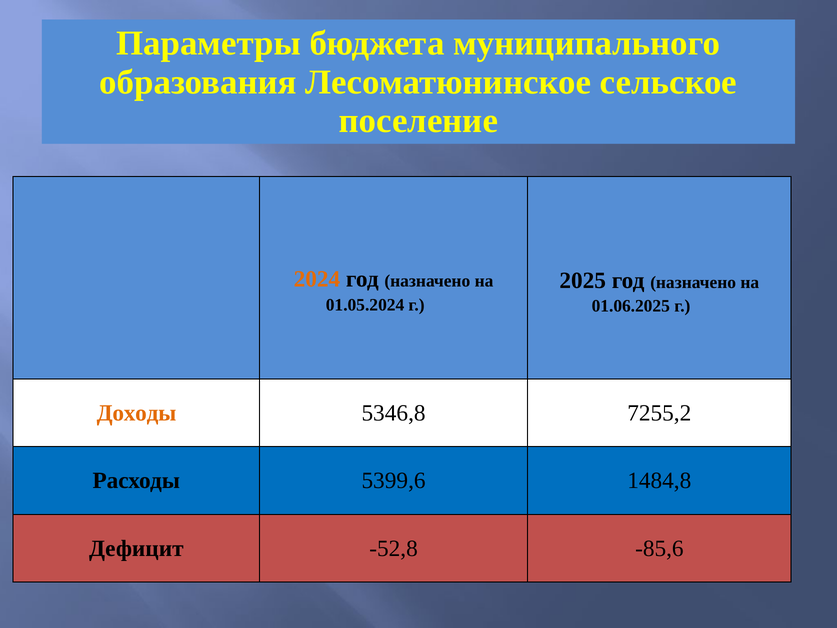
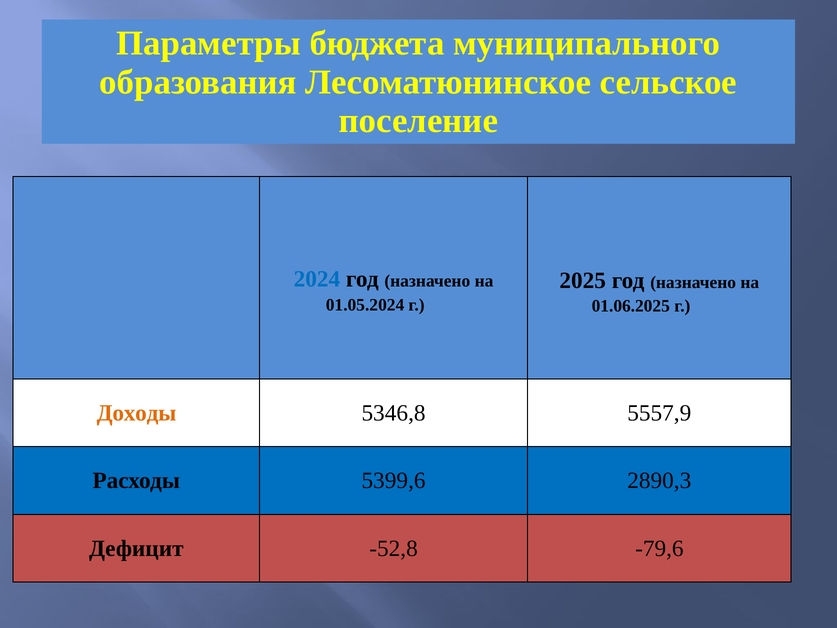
2024 colour: orange -> blue
7255,2: 7255,2 -> 5557,9
1484,8: 1484,8 -> 2890,3
-85,6: -85,6 -> -79,6
